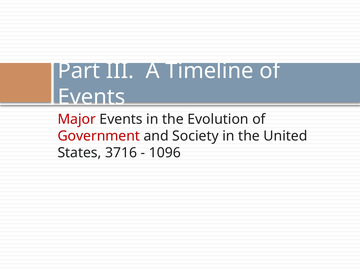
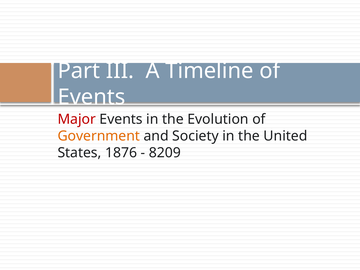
Government colour: red -> orange
3716: 3716 -> 1876
1096: 1096 -> 8209
